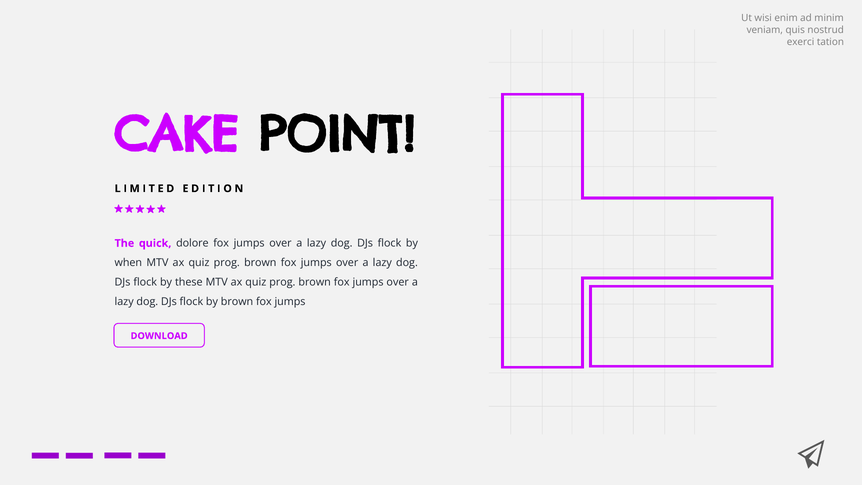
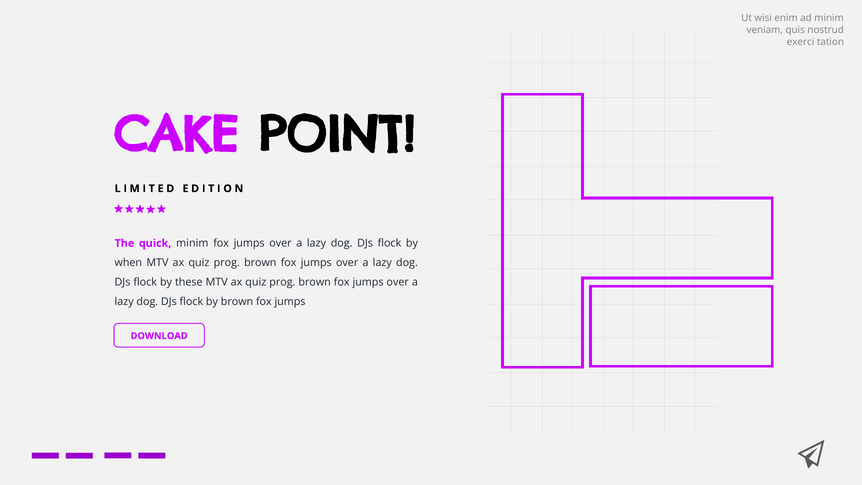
quick dolore: dolore -> minim
